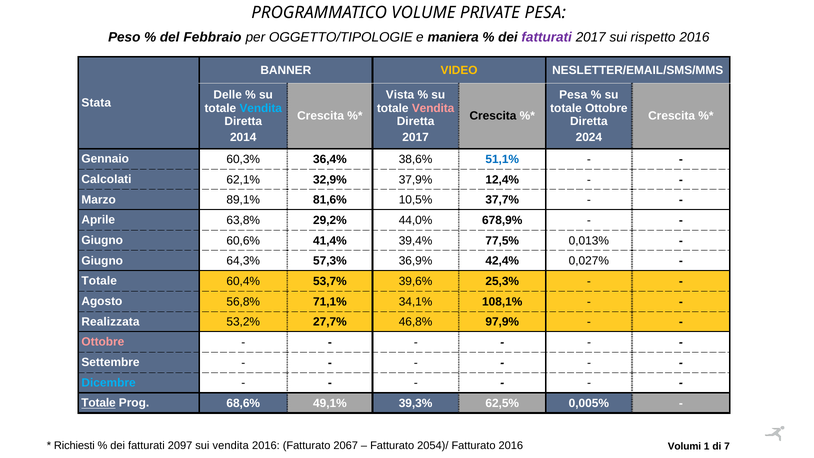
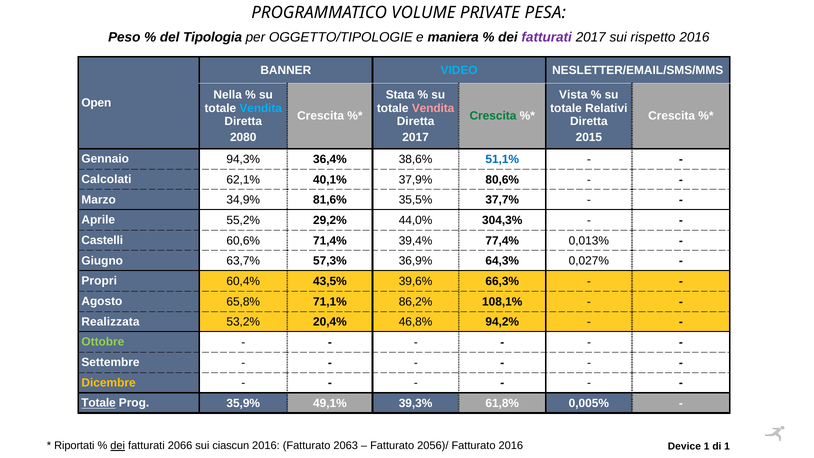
Febbraio: Febbraio -> Tipologia
VIDEO colour: yellow -> light blue
Delle: Delle -> Nella
Vista: Vista -> Stata
Pesa at (573, 95): Pesa -> Vista
Stata: Stata -> Open
totale Ottobre: Ottobre -> Relativi
Crescita at (493, 116) colour: black -> green
2014: 2014 -> 2080
2024: 2024 -> 2015
60,3%: 60,3% -> 94,3%
32,9%: 32,9% -> 40,1%
12,4%: 12,4% -> 80,6%
89,1%: 89,1% -> 34,9%
10,5%: 10,5% -> 35,5%
63,8%: 63,8% -> 55,2%
678,9%: 678,9% -> 304,3%
Giugno at (102, 240): Giugno -> Castelli
41,4%: 41,4% -> 71,4%
77,5%: 77,5% -> 77,4%
64,3%: 64,3% -> 63,7%
42,4%: 42,4% -> 64,3%
Totale at (99, 281): Totale -> Propri
53,7%: 53,7% -> 43,5%
25,3%: 25,3% -> 66,3%
56,8%: 56,8% -> 65,8%
34,1%: 34,1% -> 86,2%
27,7%: 27,7% -> 20,4%
97,9%: 97,9% -> 94,2%
Ottobre at (103, 342) colour: pink -> light green
Dicembre colour: light blue -> yellow
68,6%: 68,6% -> 35,9%
62,5%: 62,5% -> 61,8%
Richiesti: Richiesti -> Riportati
dei at (118, 446) underline: none -> present
2097: 2097 -> 2066
sui vendita: vendita -> ciascun
2067: 2067 -> 2063
2054)/: 2054)/ -> 2056)/
Volumi: Volumi -> Device
di 7: 7 -> 1
